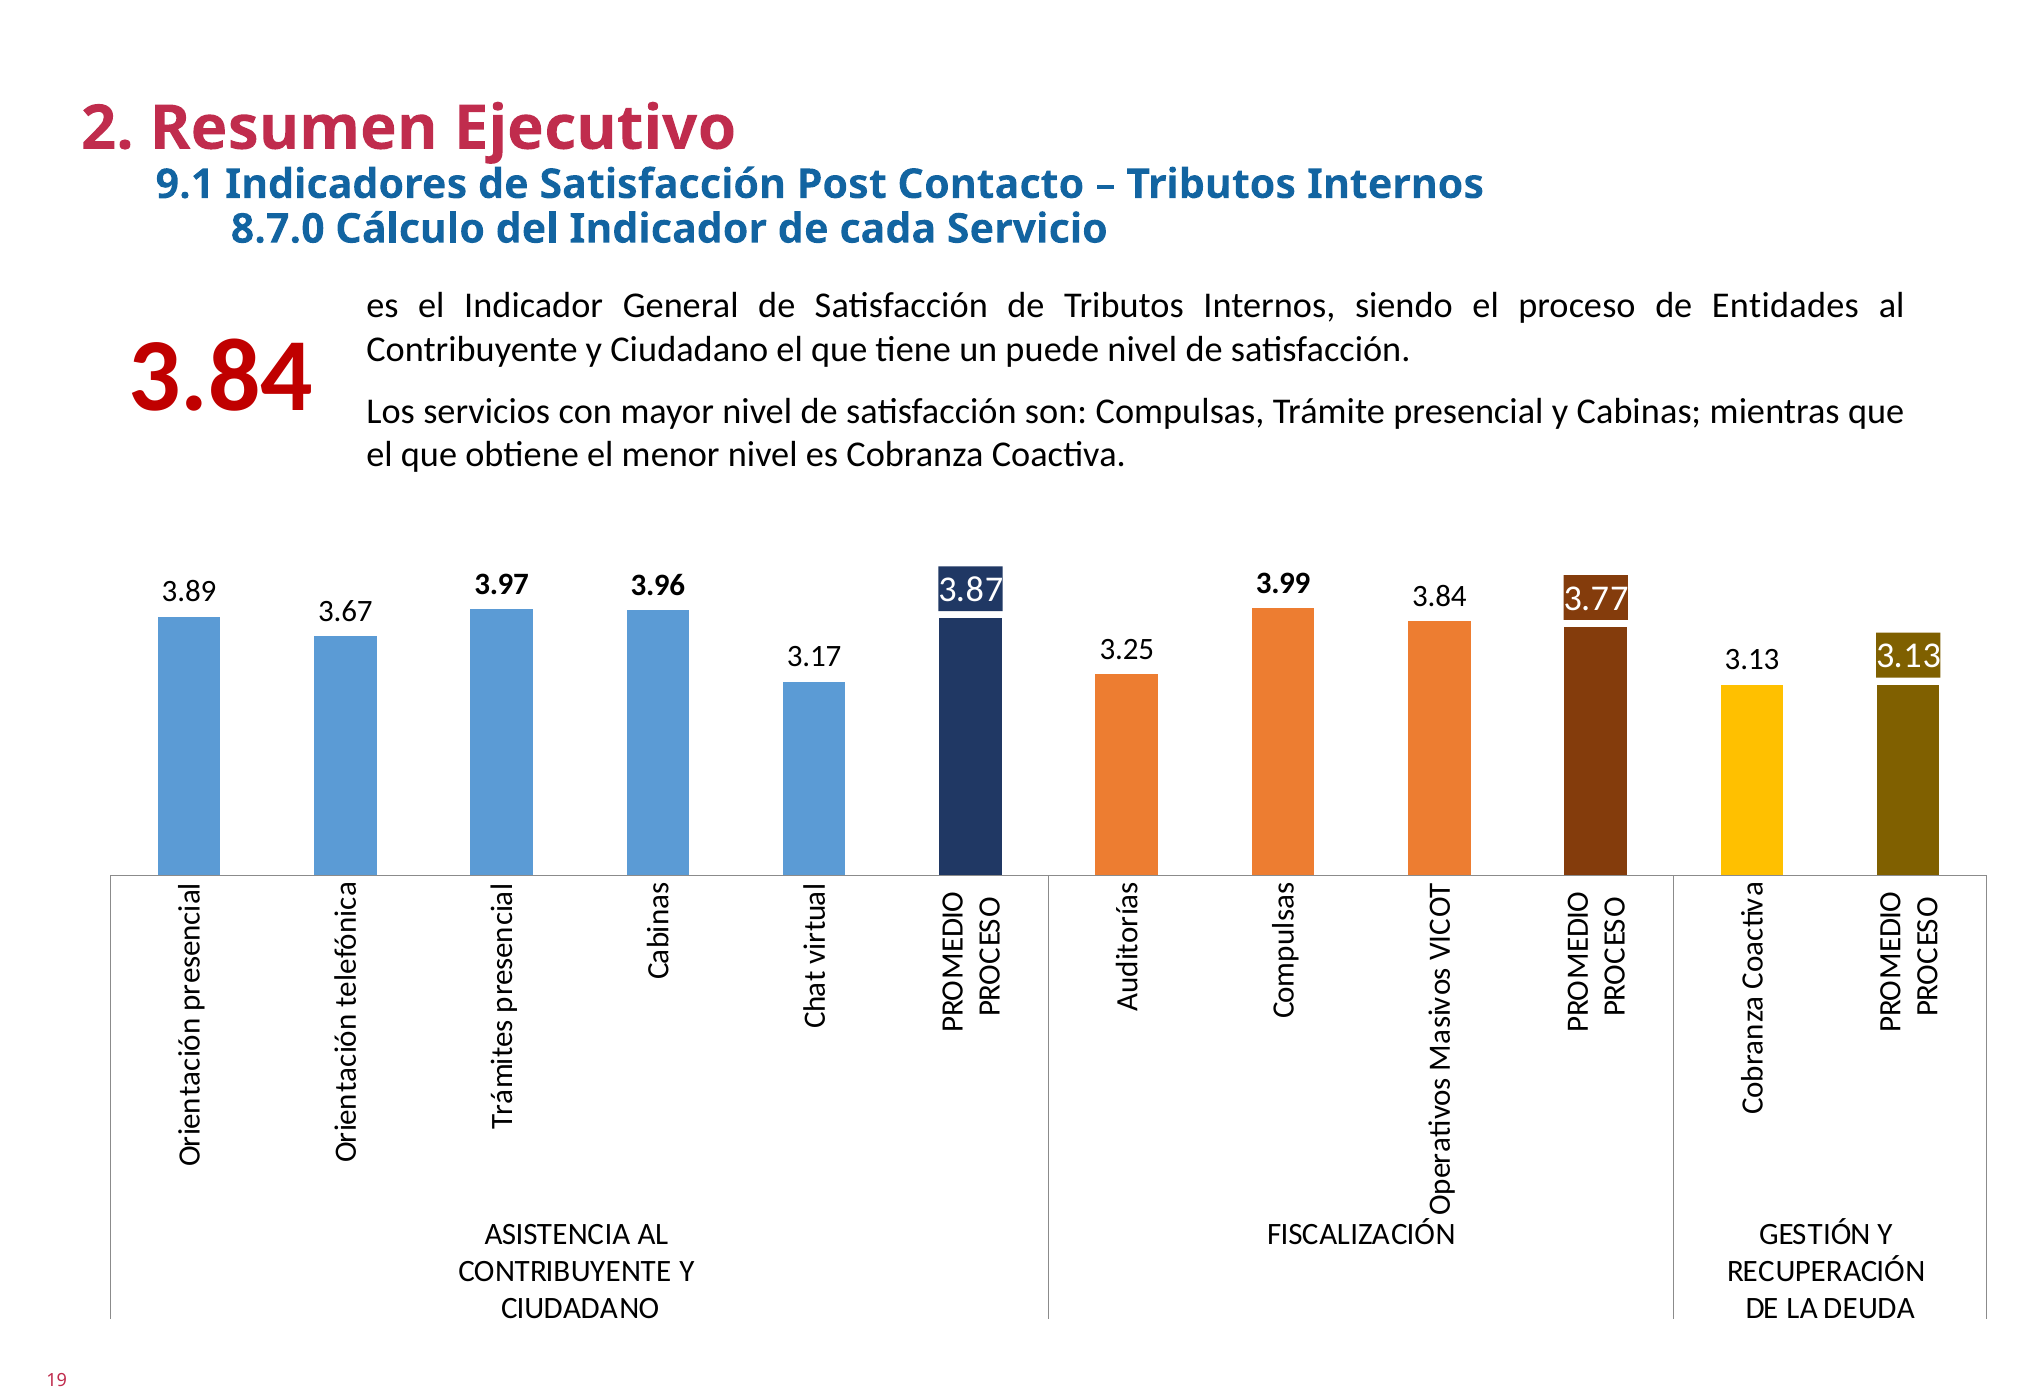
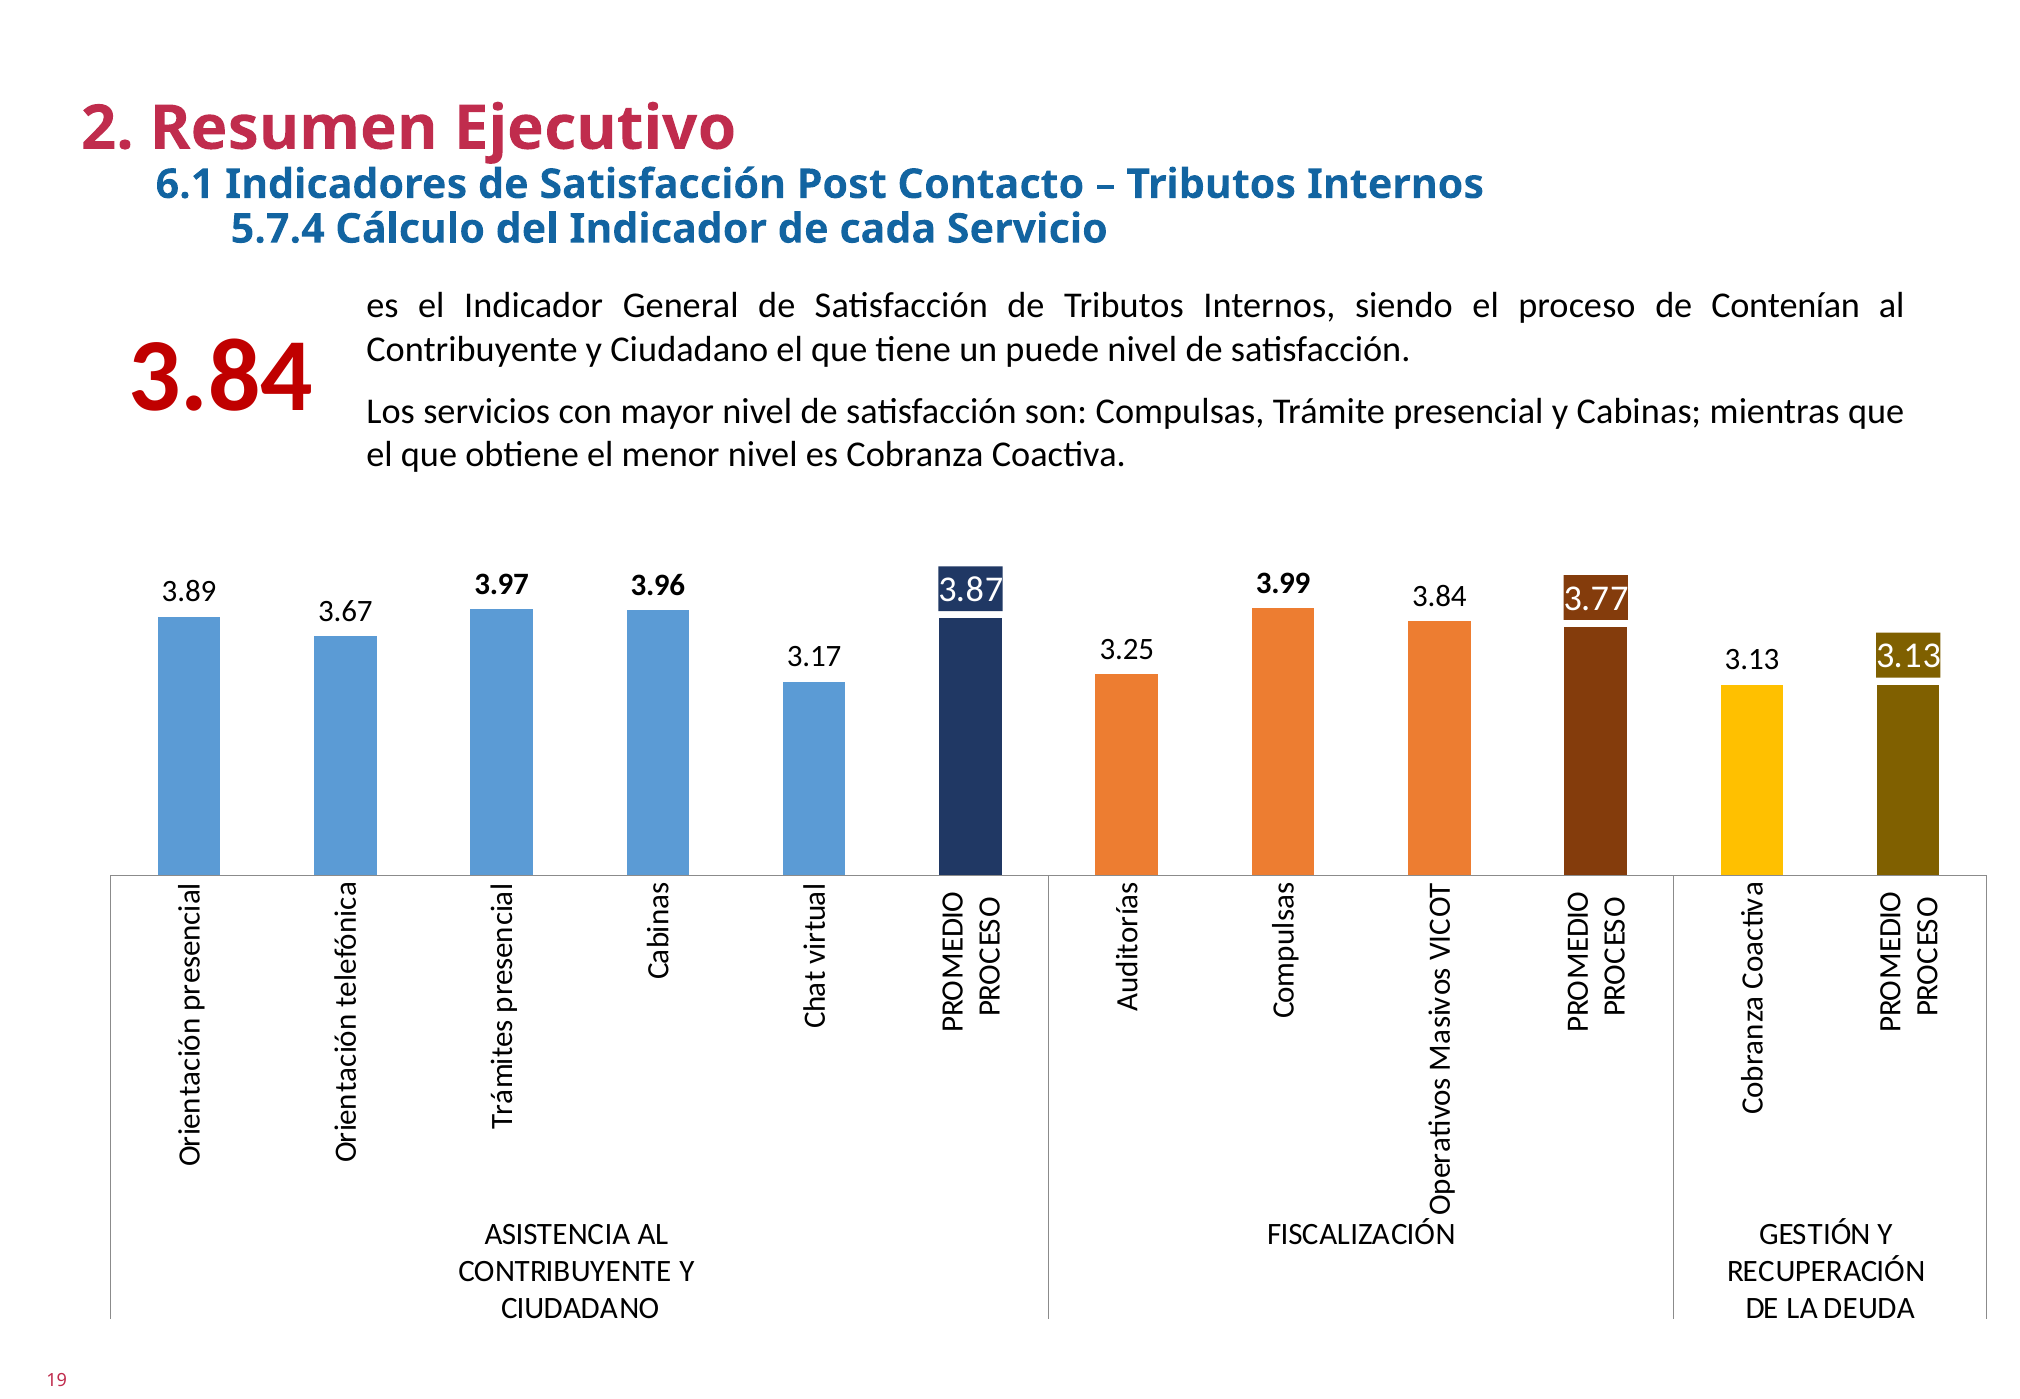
9.1: 9.1 -> 6.1
8.7.0: 8.7.0 -> 5.7.4
Entidades: Entidades -> Contenían
